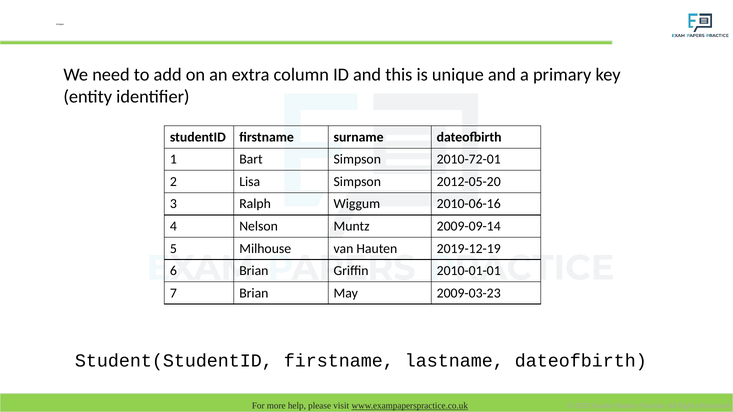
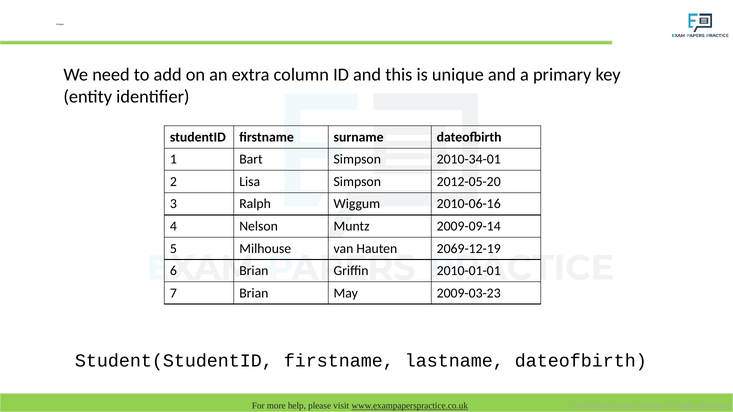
2010-72-01: 2010-72-01 -> 2010-34-01
2019-12-19: 2019-12-19 -> 2069-12-19
